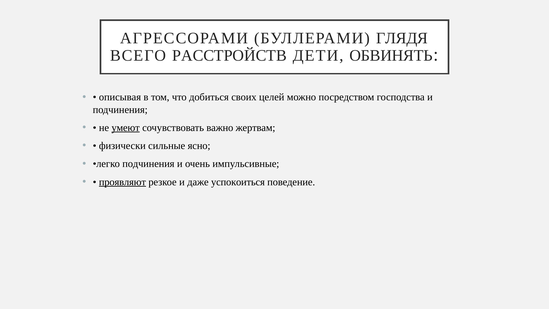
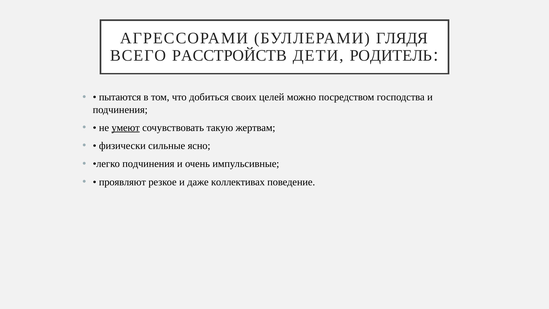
ОБВИНЯТЬ: ОБВИНЯТЬ -> РОДИТЕЛЬ
описывая: описывая -> пытаются
важно: важно -> такую
проявляют underline: present -> none
успокоиться: успокоиться -> коллективах
